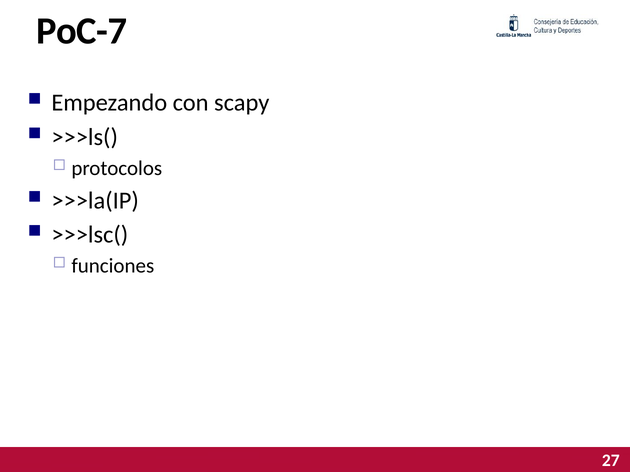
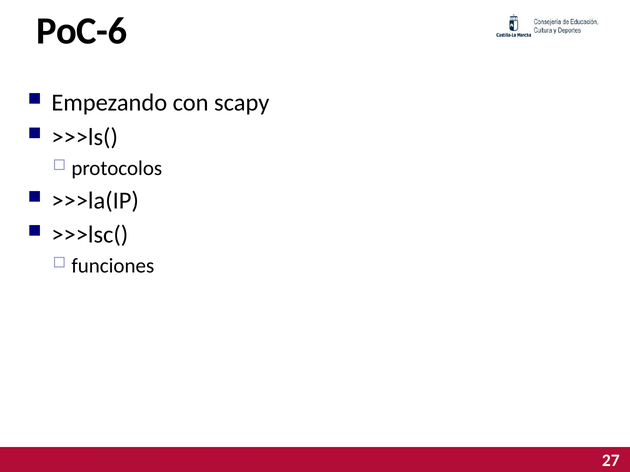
PoC-7: PoC-7 -> PoC-6
